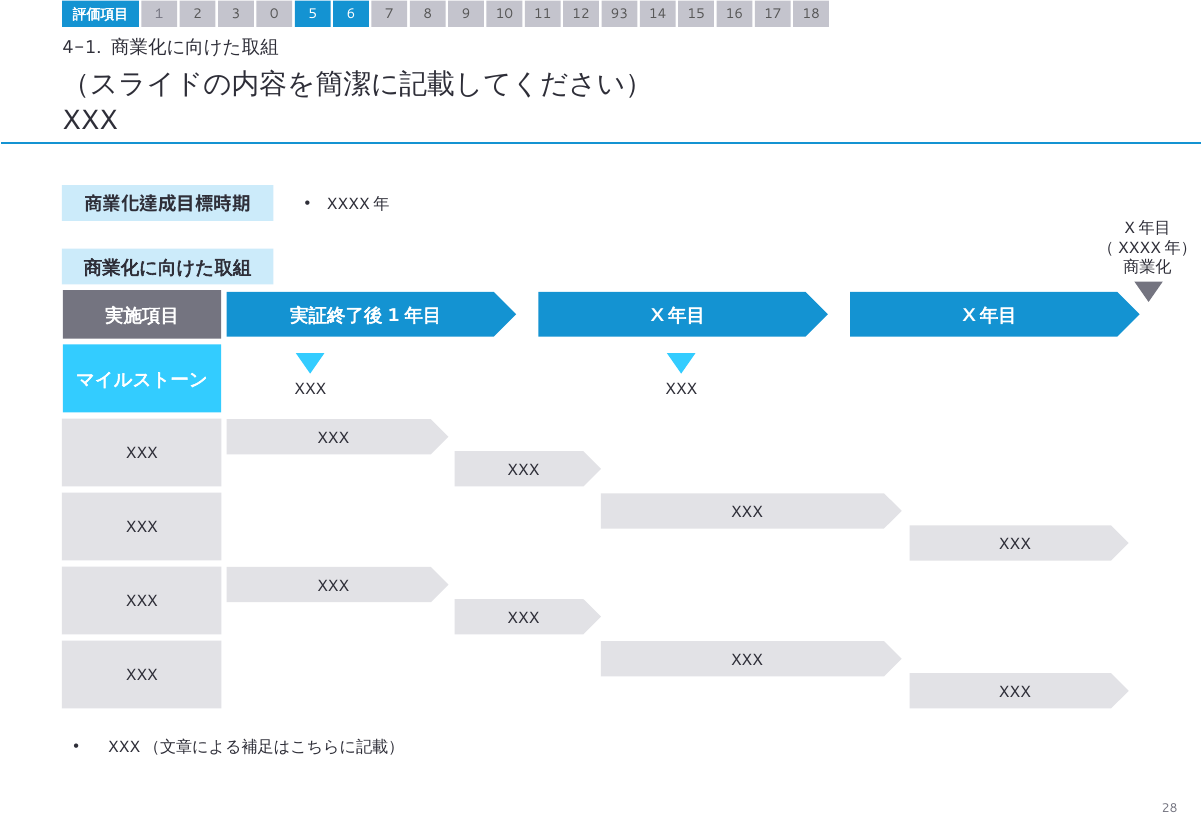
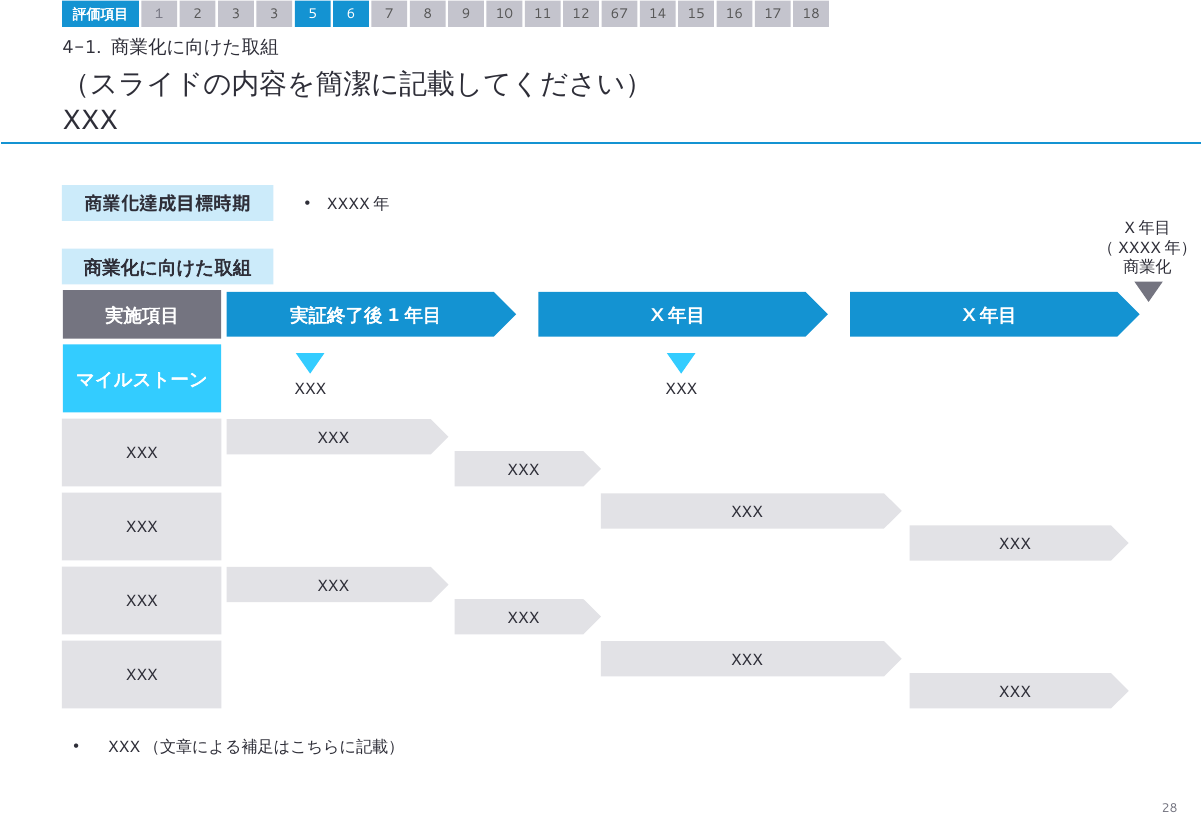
3 0: 0 -> 3
93: 93 -> 67
